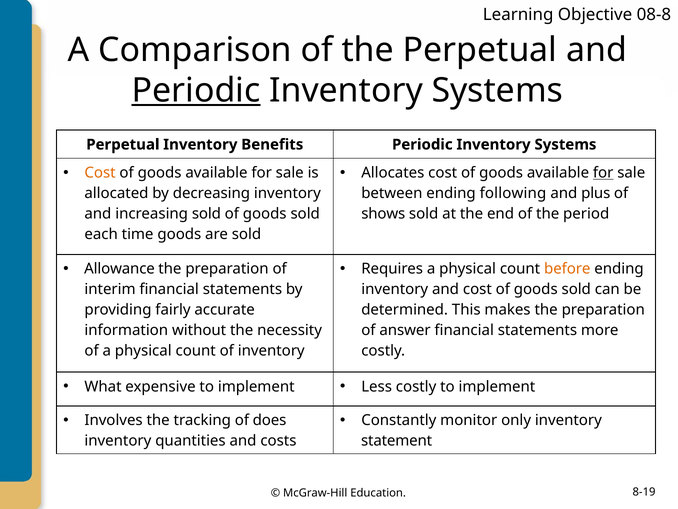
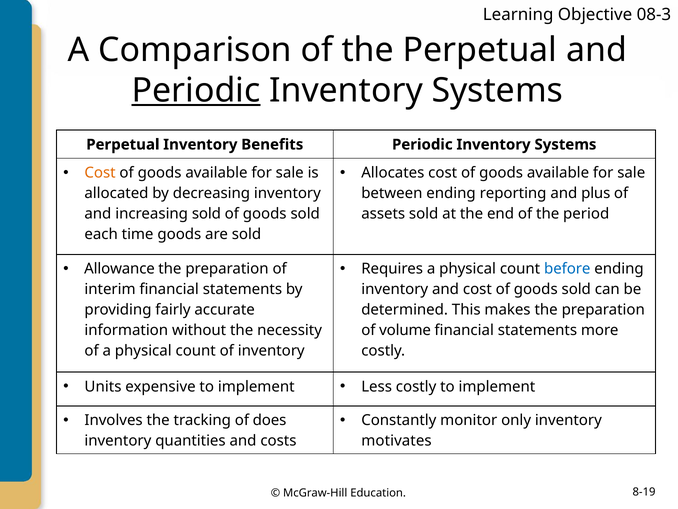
08-8: 08-8 -> 08-3
for at (603, 173) underline: present -> none
following: following -> reporting
shows: shows -> assets
before colour: orange -> blue
answer: answer -> volume
What: What -> Units
statement: statement -> motivates
